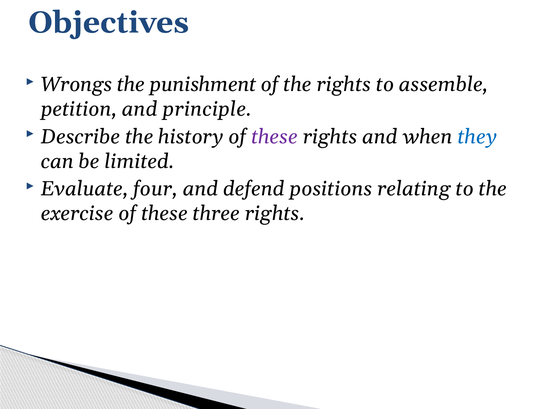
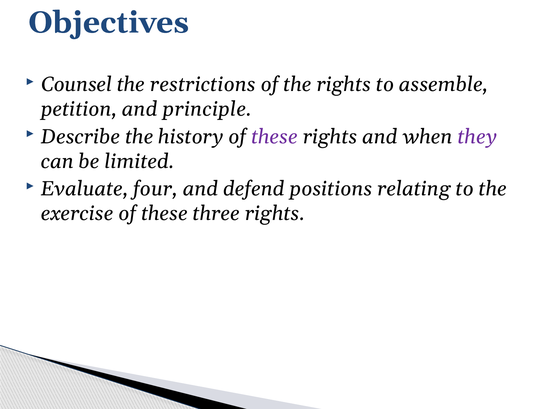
Wrongs: Wrongs -> Counsel
punishment: punishment -> restrictions
they colour: blue -> purple
